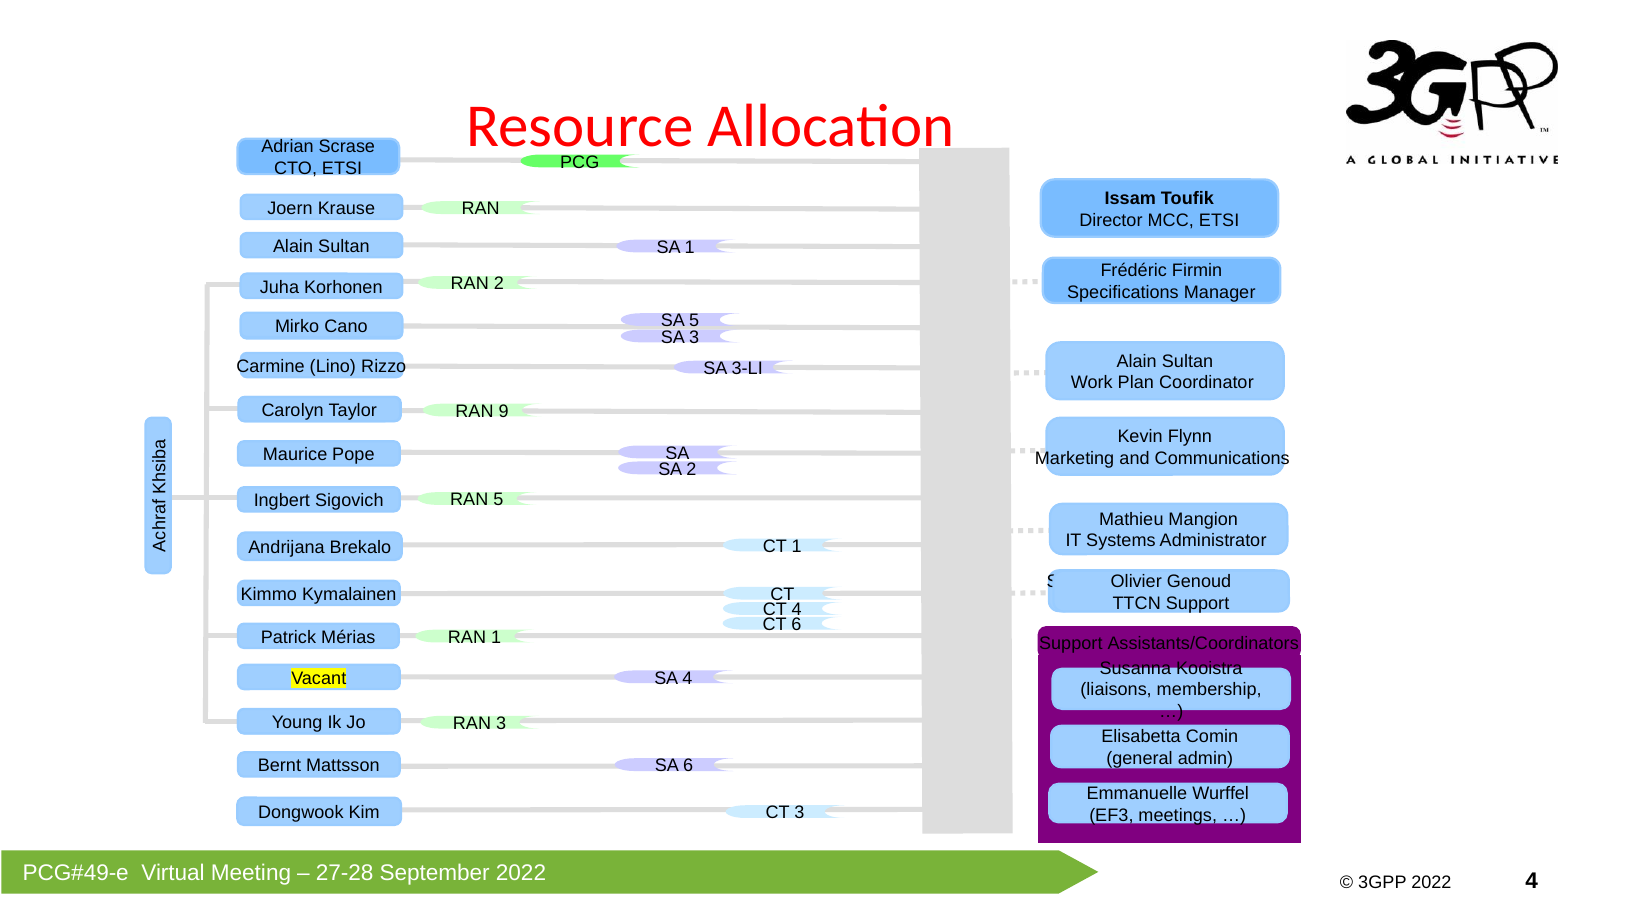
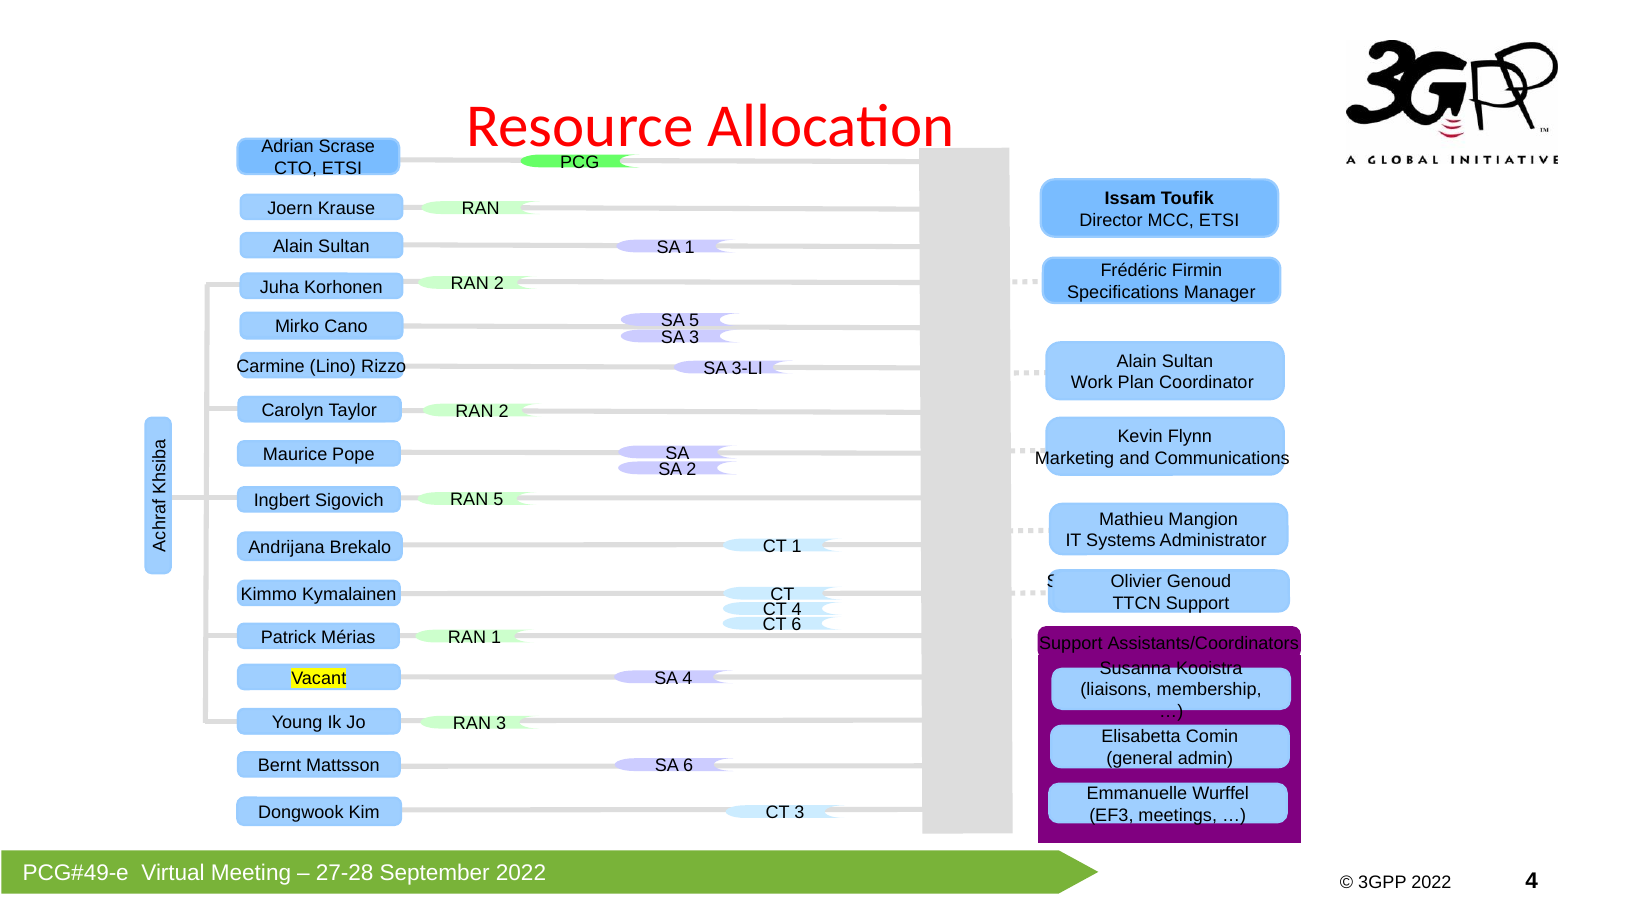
9 at (504, 411): 9 -> 2
